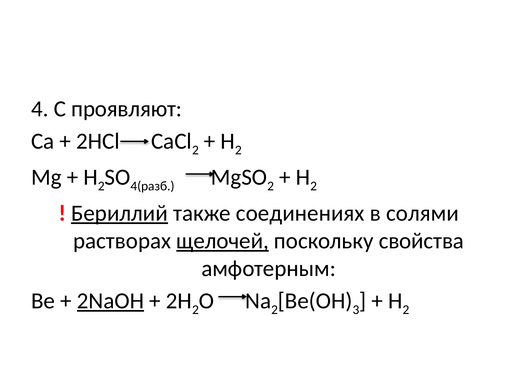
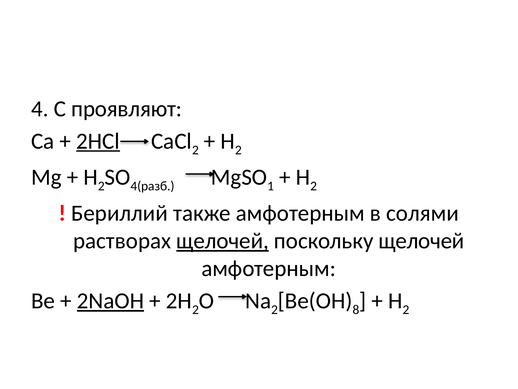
2HCl underline: none -> present
2 at (271, 186): 2 -> 1
Бериллий underline: present -> none
также соединениях: соединениях -> амфотерным
поскольку свойства: свойства -> щелочей
3: 3 -> 8
